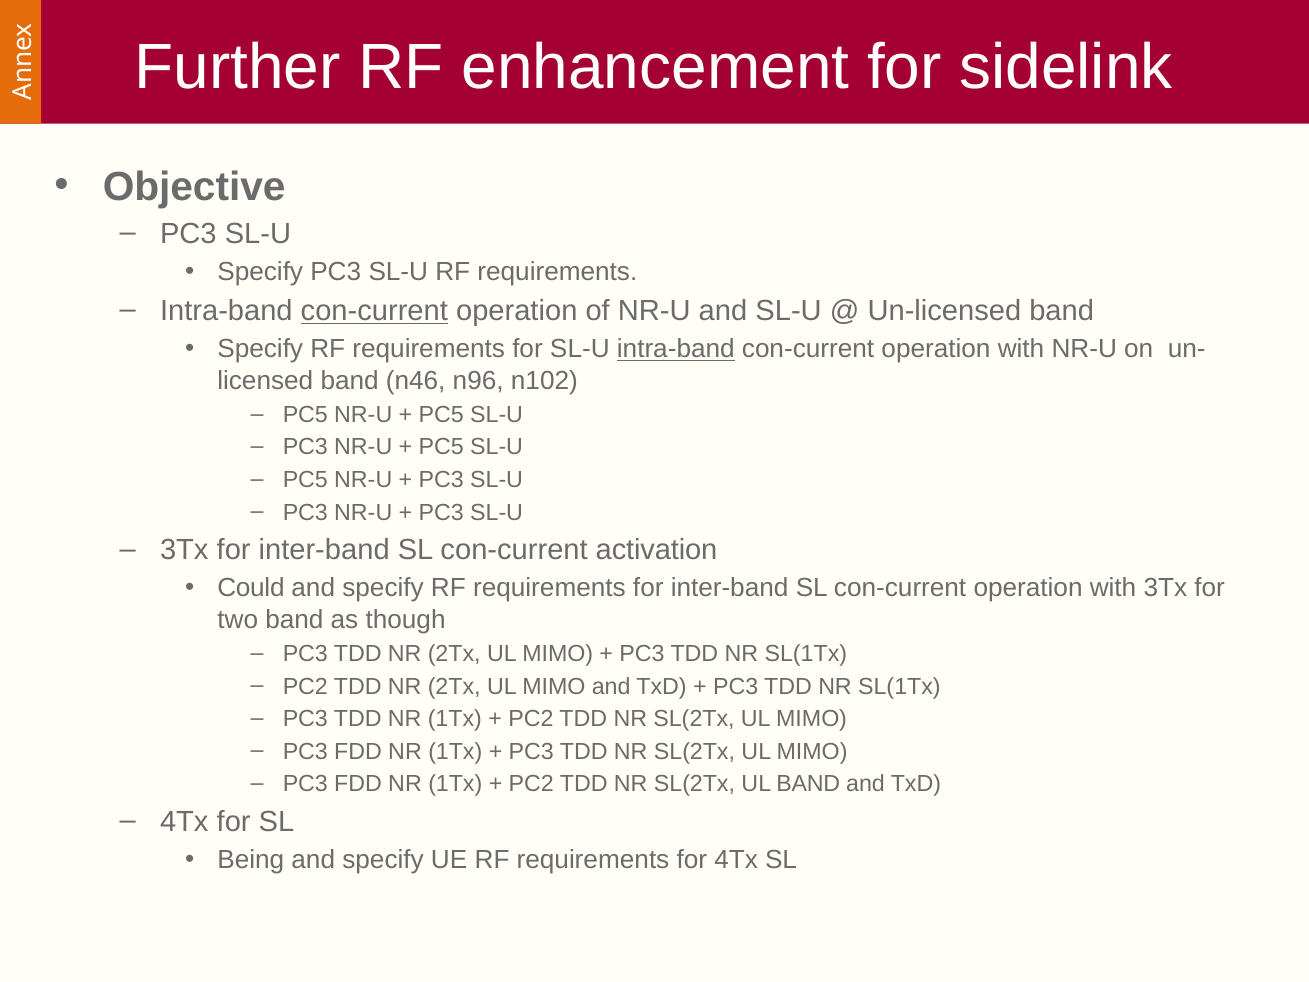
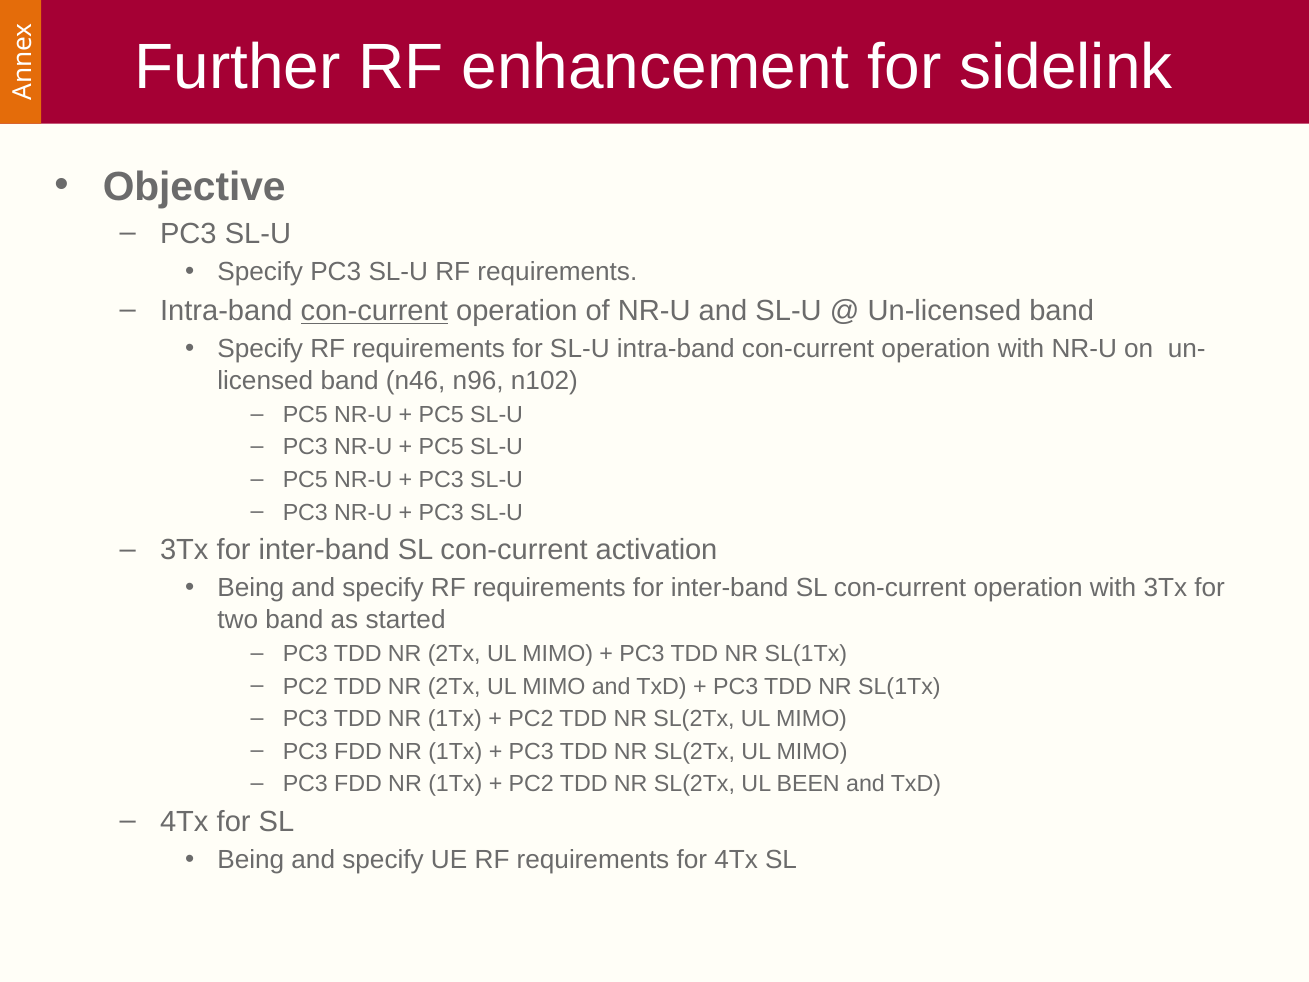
intra-band at (676, 349) underline: present -> none
Could at (251, 588): Could -> Being
though: though -> started
UL BAND: BAND -> BEEN
